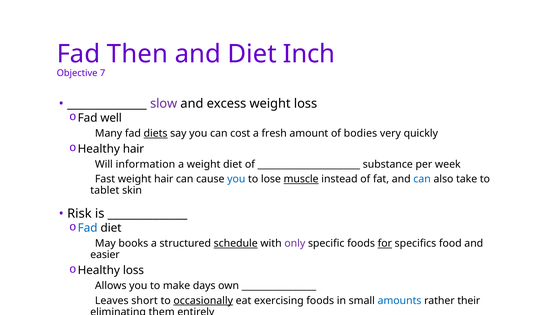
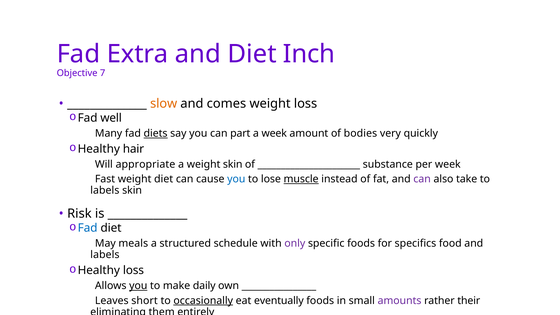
Then: Then -> Extra
slow colour: purple -> orange
excess: excess -> comes
cost: cost -> part
a fresh: fresh -> week
information: information -> appropriate
weight diet: diet -> skin
weight hair: hair -> diet
can at (422, 179) colour: blue -> purple
tablet at (105, 190): tablet -> labels
books: books -> meals
schedule underline: present -> none
for underline: present -> none
easier at (105, 255): easier -> labels
you at (138, 286) underline: none -> present
days: days -> daily
exercising: exercising -> eventually
amounts colour: blue -> purple
